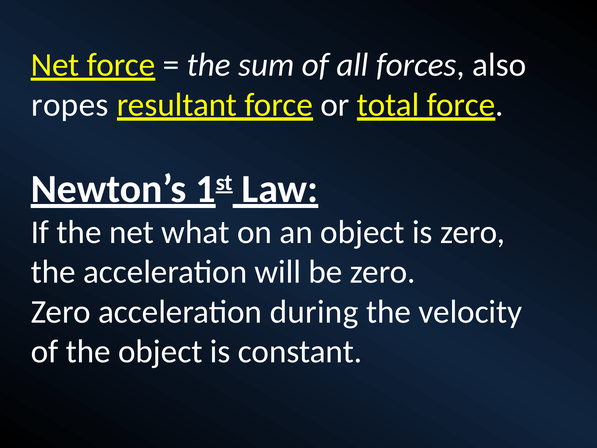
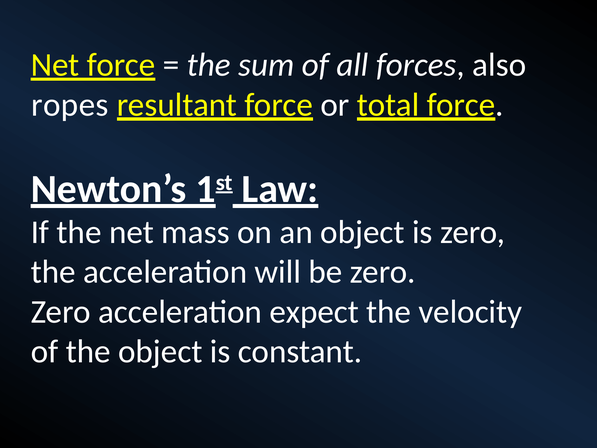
what: what -> mass
during: during -> expect
